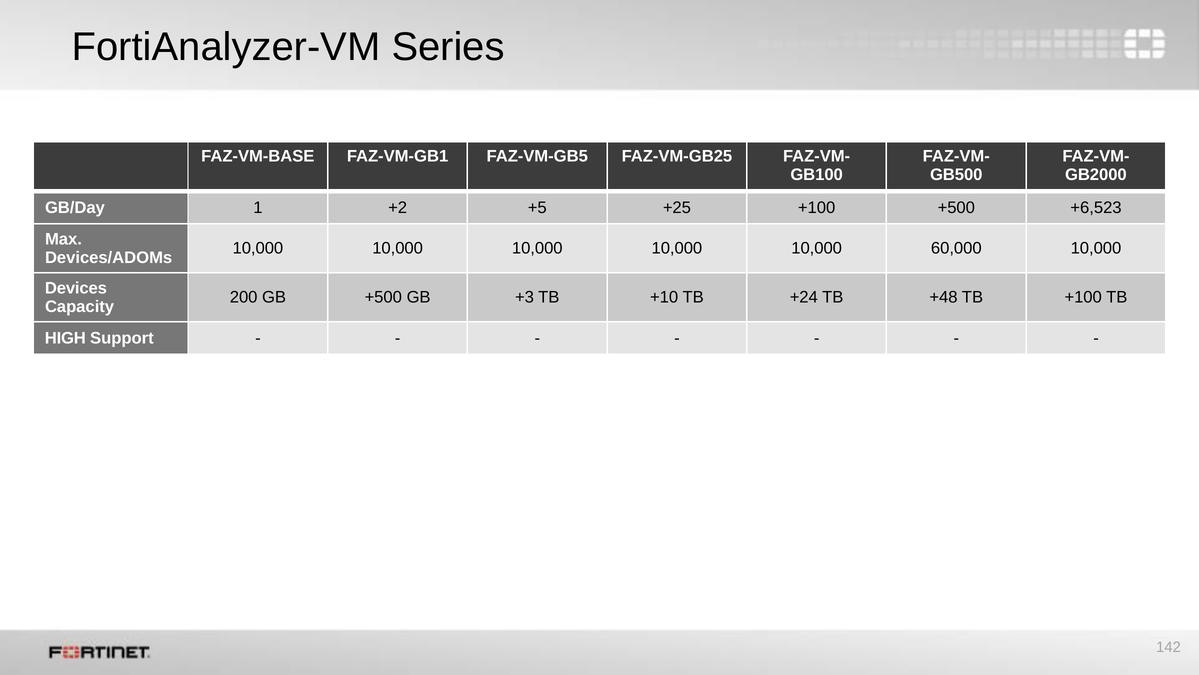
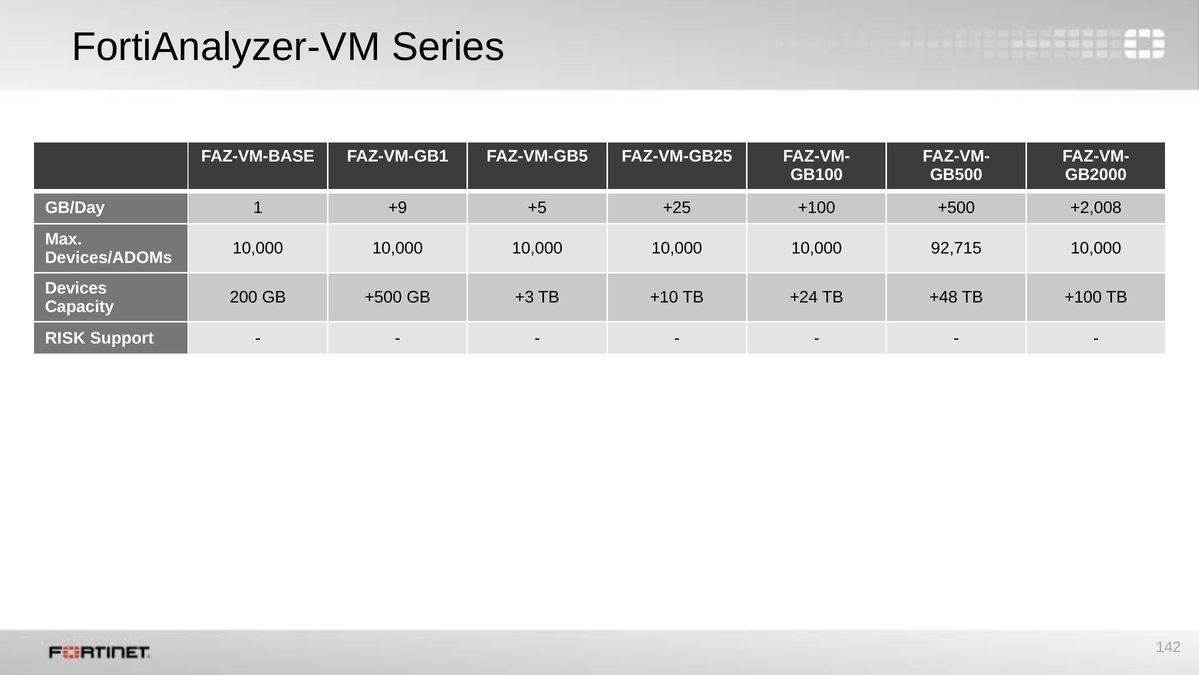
+2: +2 -> +9
+6,523: +6,523 -> +2,008
60,000: 60,000 -> 92,715
HIGH: HIGH -> RISK
